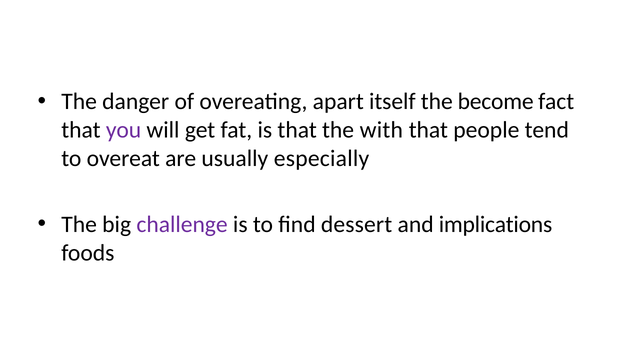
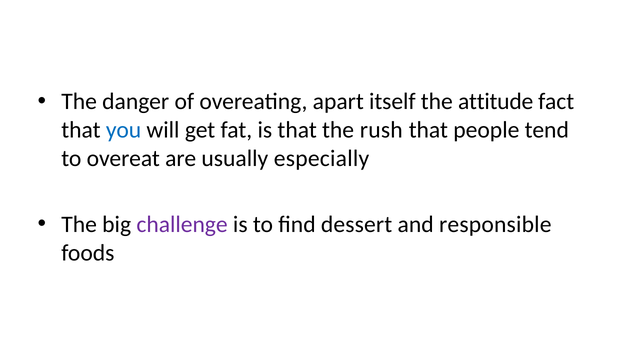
become: become -> attitude
you colour: purple -> blue
with: with -> rush
implications: implications -> responsible
